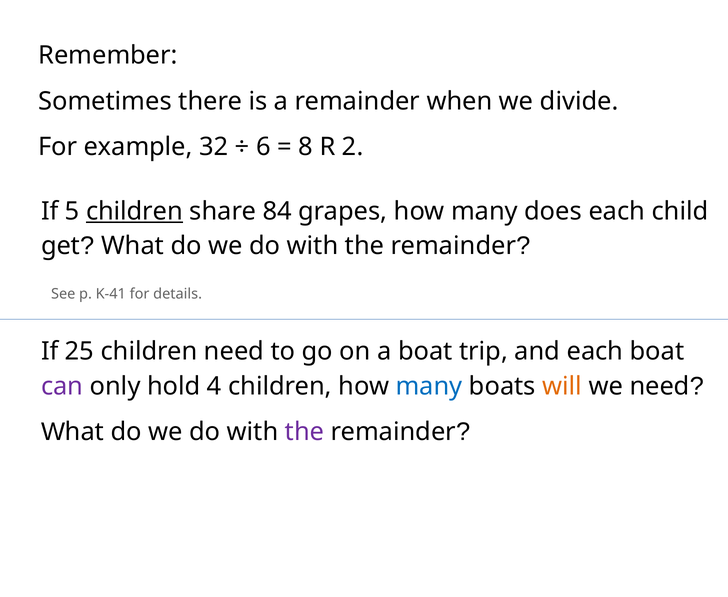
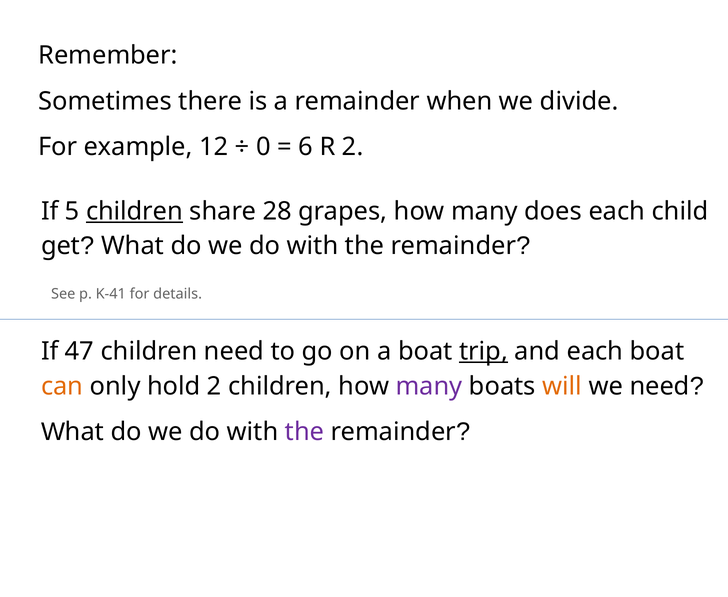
32: 32 -> 12
6: 6 -> 0
8: 8 -> 6
84: 84 -> 28
25: 25 -> 47
trip underline: none -> present
can colour: purple -> orange
hold 4: 4 -> 2
many at (429, 386) colour: blue -> purple
